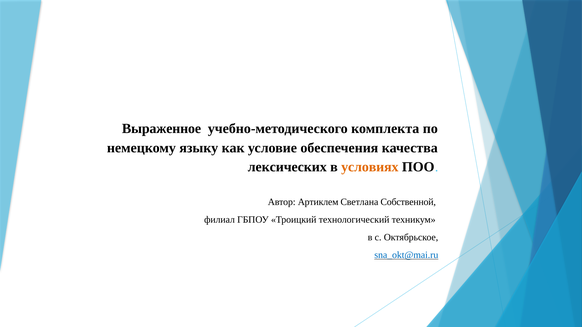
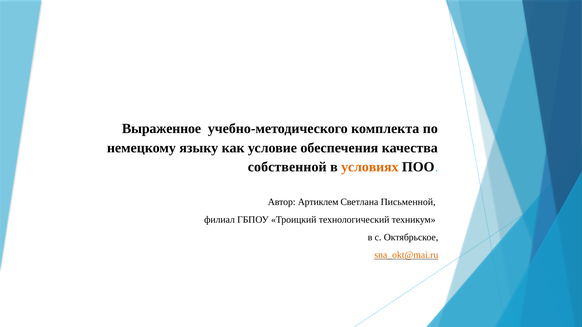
лексических: лексических -> собственной
Собственной: Собственной -> Письменной
sna_okt@mai.ru colour: blue -> orange
